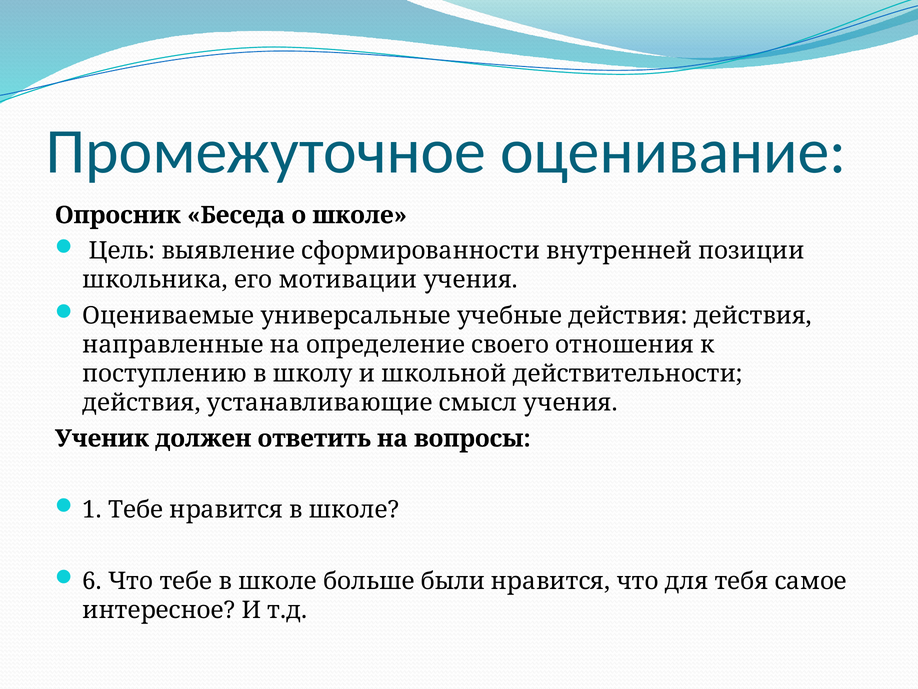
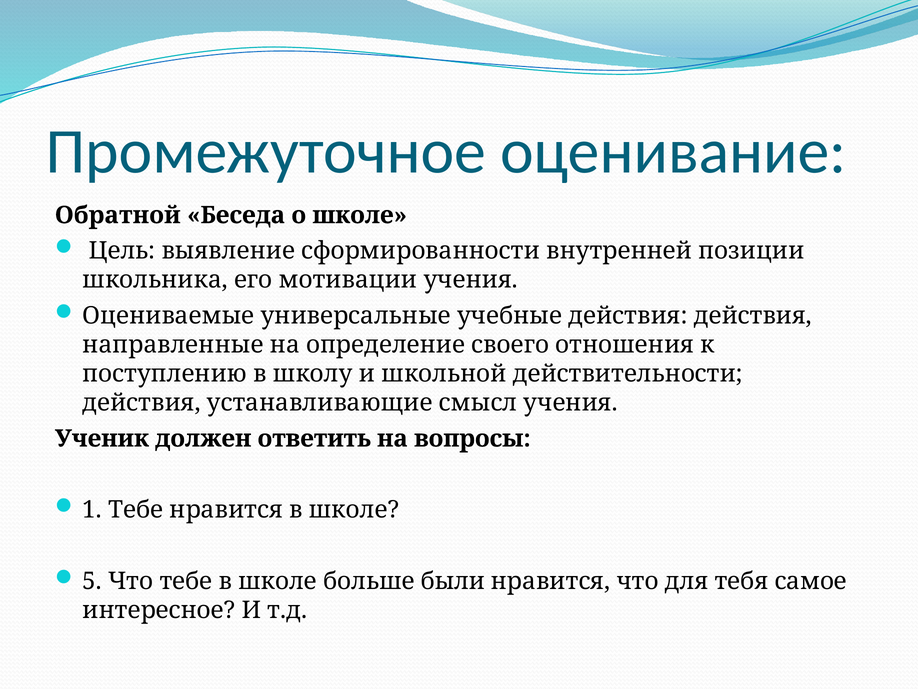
Опросник: Опросник -> Обратной
6: 6 -> 5
